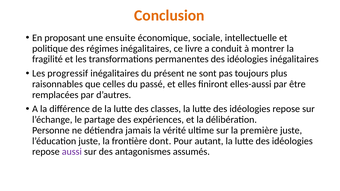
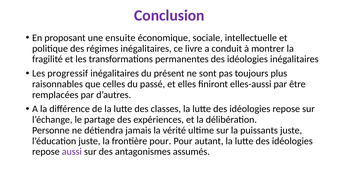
Conclusion colour: orange -> purple
première: première -> puissants
frontière dont: dont -> pour
